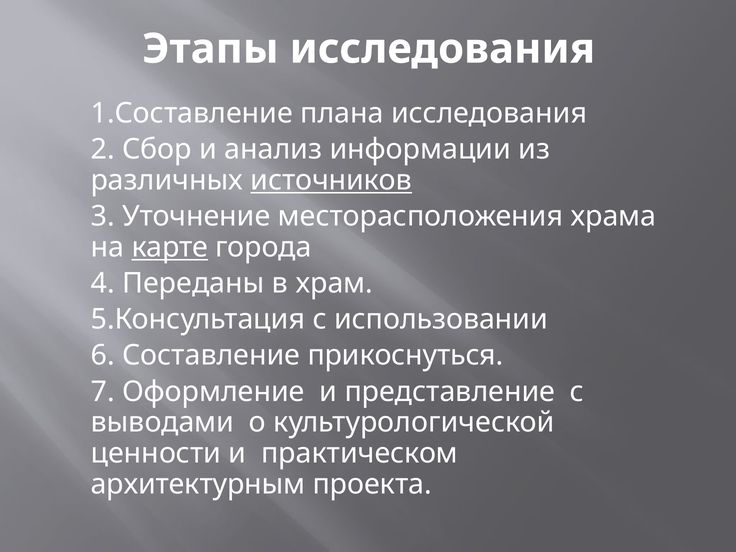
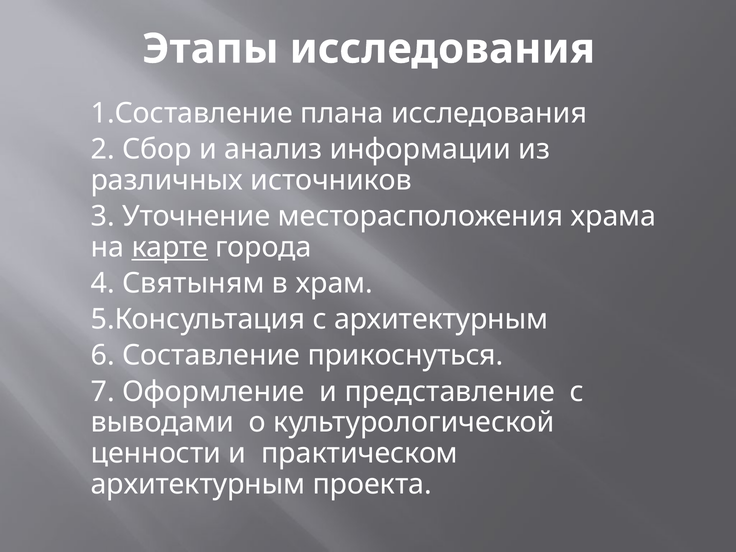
источников underline: present -> none
Переданы: Переданы -> Святыням
с использовании: использовании -> архитектурным
